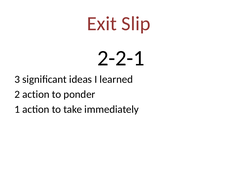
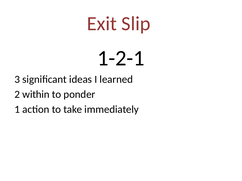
2-2-1: 2-2-1 -> 1-2-1
2 action: action -> within
